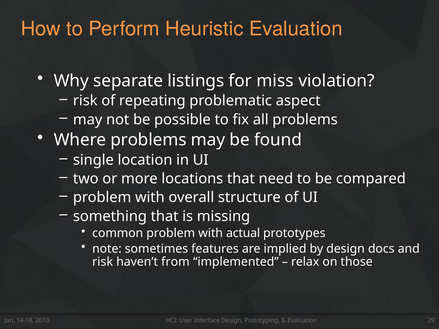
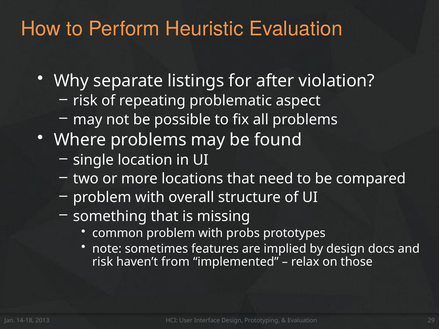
miss: miss -> after
actual: actual -> probs
